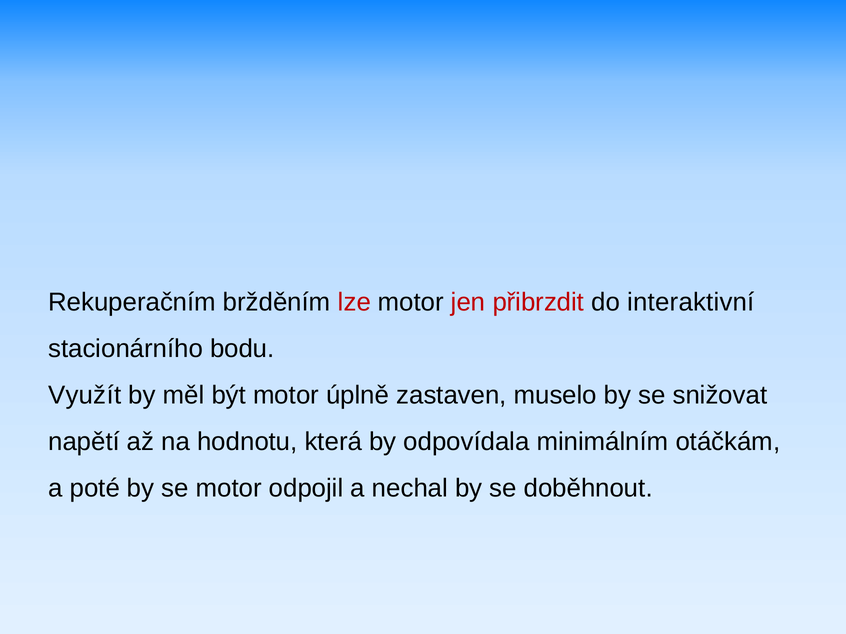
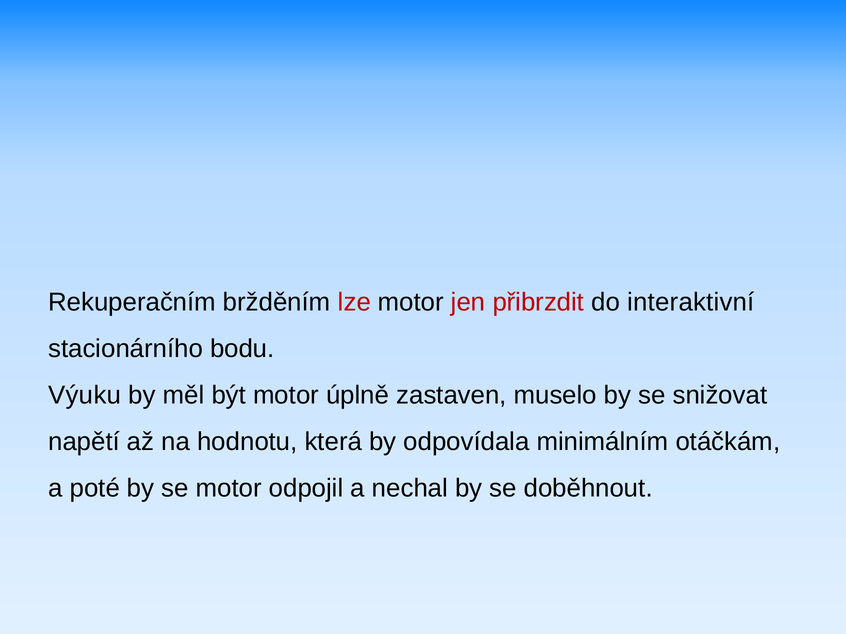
Využít: Využít -> Výuku
